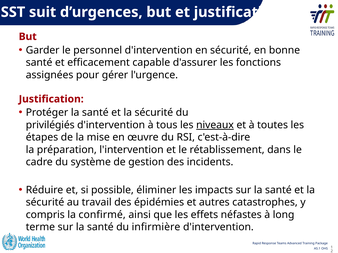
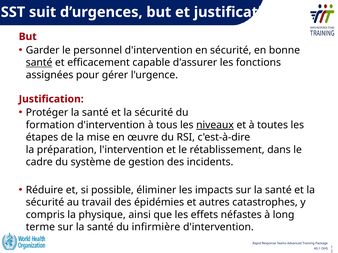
santé at (39, 63) underline: none -> present
privilégiés: privilégiés -> formation
confirmé: confirmé -> physique
